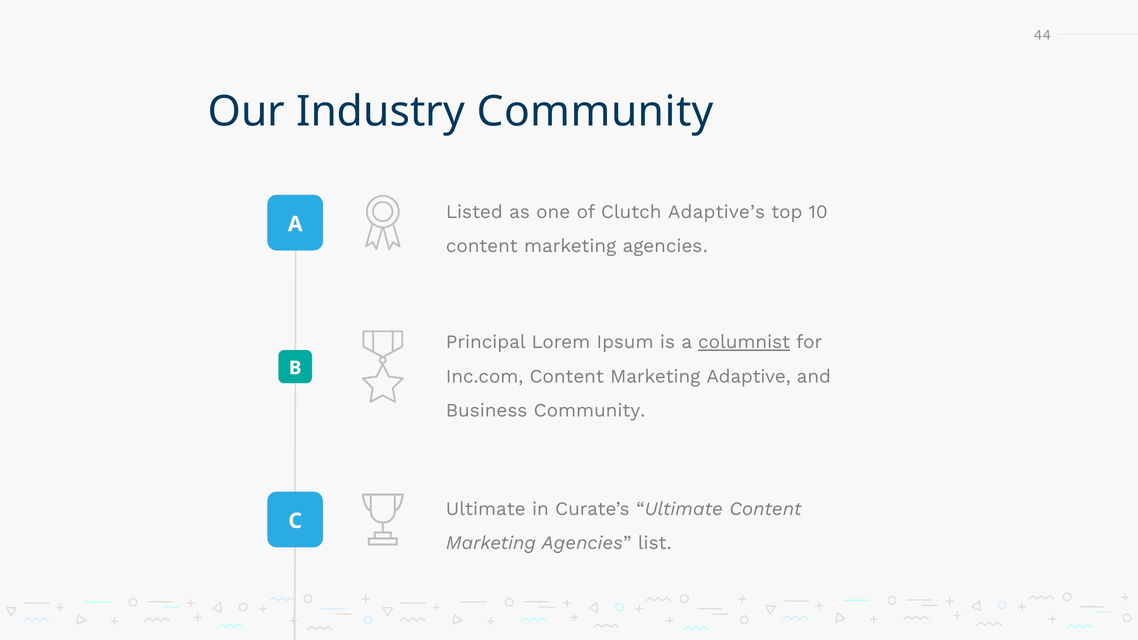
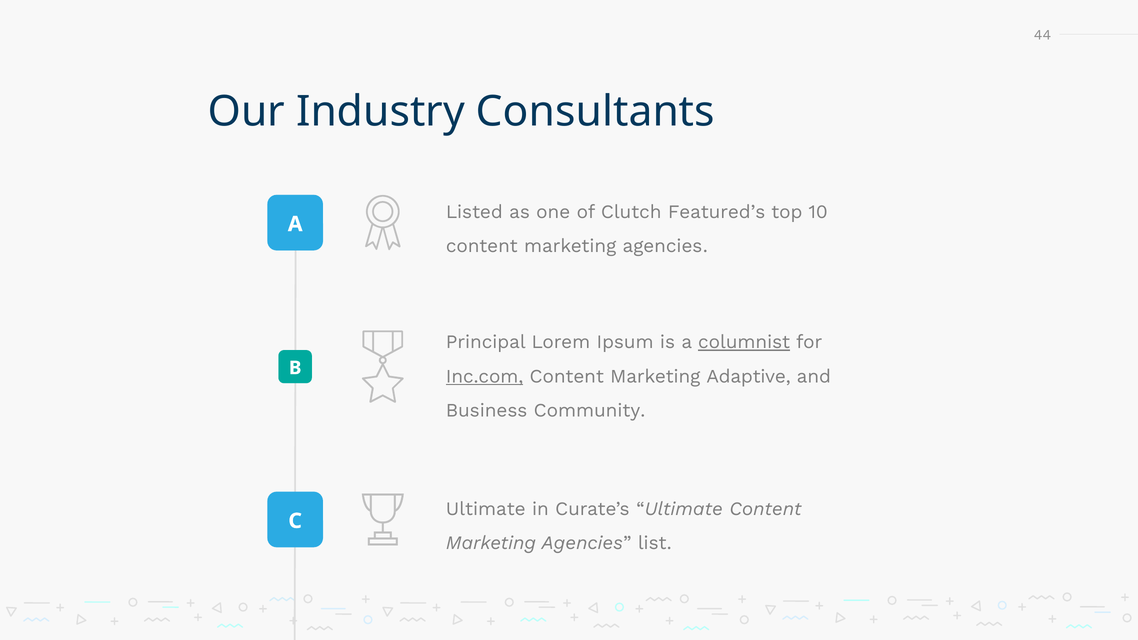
Industry Community: Community -> Consultants
Adaptive’s: Adaptive’s -> Featured’s
Inc.com underline: none -> present
